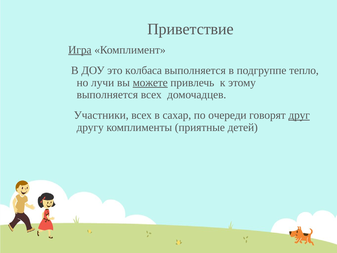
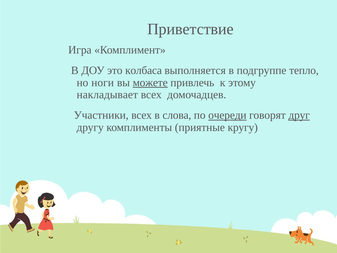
Игра underline: present -> none
лучи: лучи -> ноги
выполняется at (107, 95): выполняется -> накладывает
сахар: сахар -> слова
очереди underline: none -> present
детей: детей -> кругу
